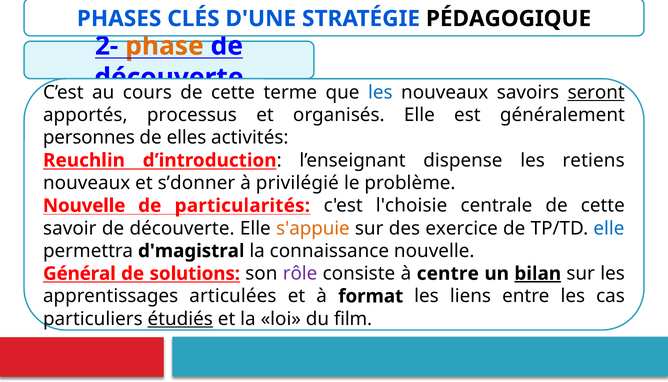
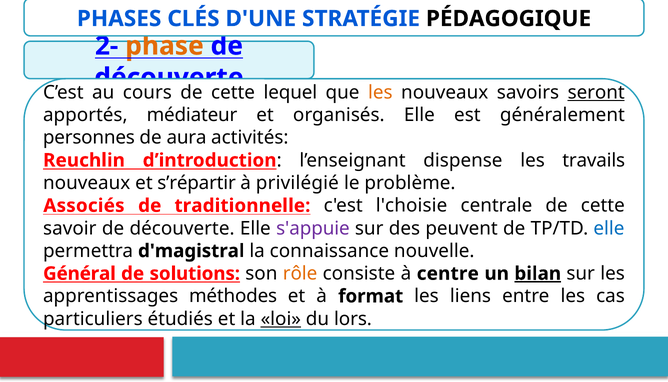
terme: terme -> lequel
les at (380, 92) colour: blue -> orange
processus: processus -> médiateur
elles: elles -> aura
retiens: retiens -> travails
s’donner: s’donner -> s’répartir
Nouvelle at (84, 206): Nouvelle -> Associés
particularités: particularités -> traditionnelle
s'appuie colour: orange -> purple
exercice: exercice -> peuvent
rôle colour: purple -> orange
articulées: articulées -> méthodes
étudiés underline: present -> none
loi underline: none -> present
film: film -> lors
